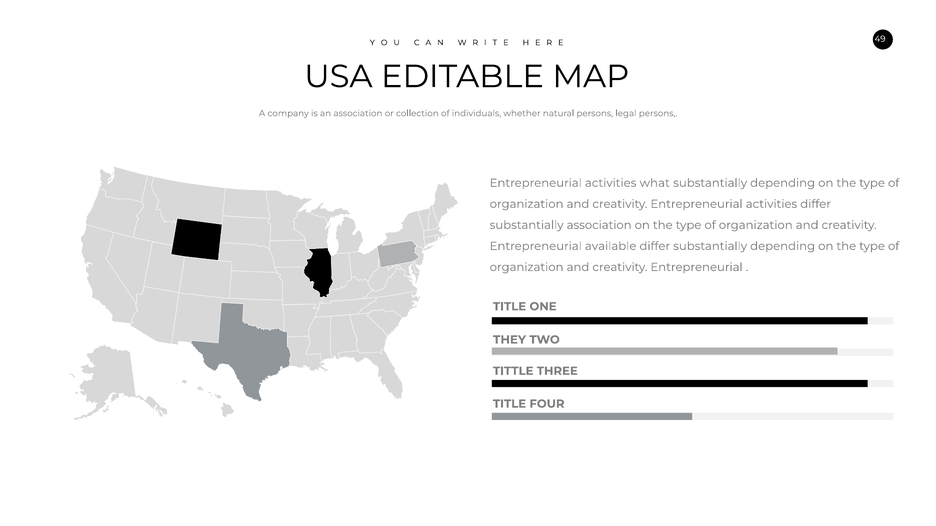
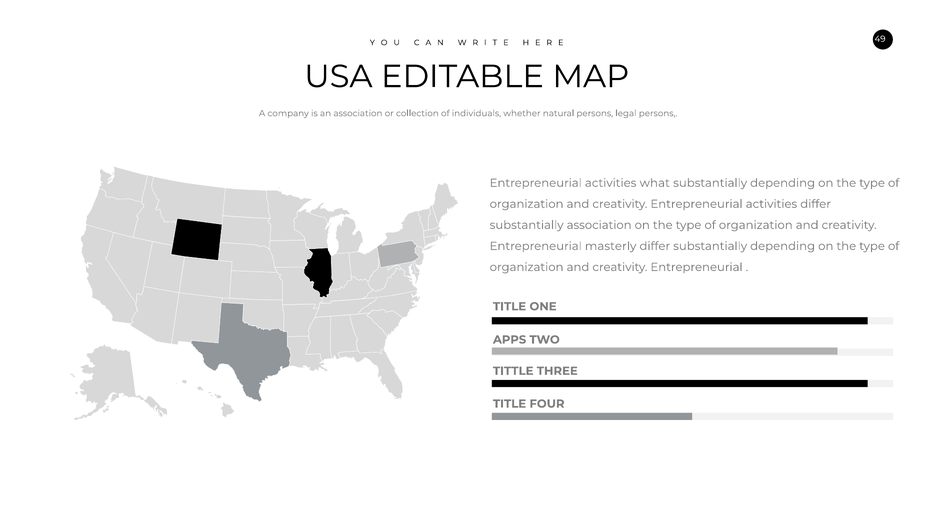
available: available -> masterly
THEY: THEY -> APPS
